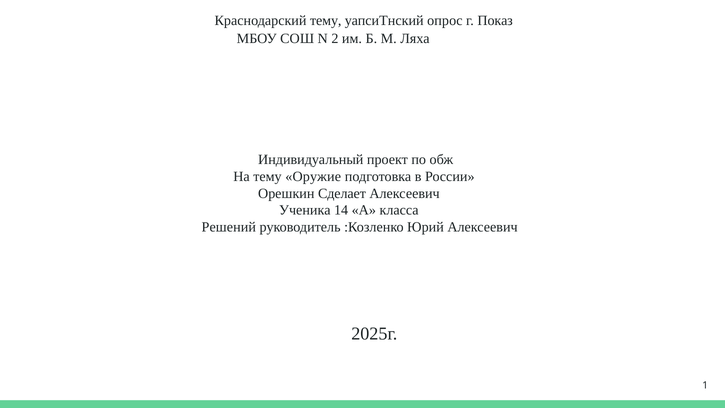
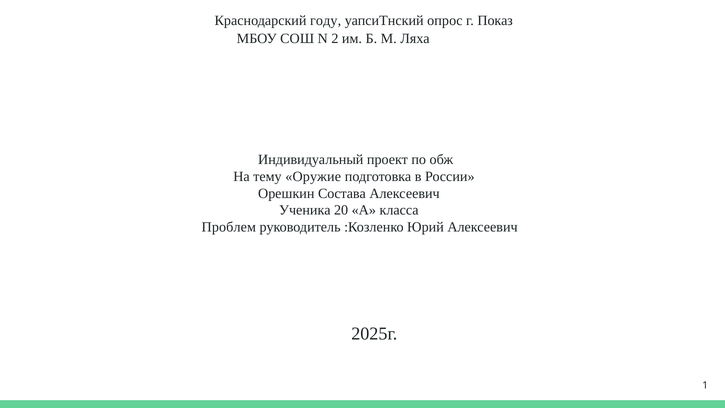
Краснодарский тему: тему -> году
Сделает: Сделает -> Состава
14: 14 -> 20
Решений: Решений -> Проблем
